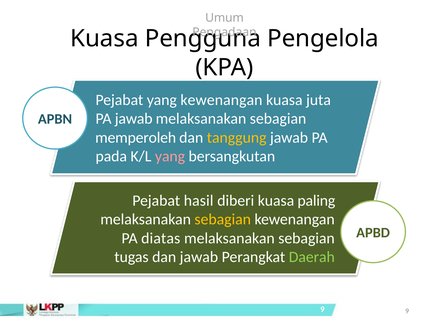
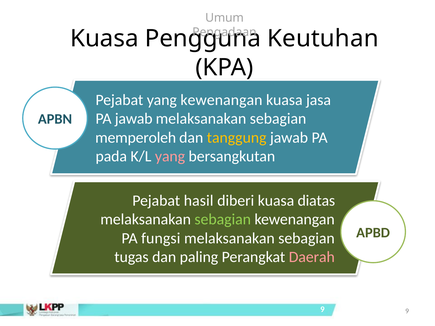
Pengelola: Pengelola -> Keutuhan
juta: juta -> jasa
paling: paling -> diatas
sebagian at (223, 220) colour: yellow -> light green
diatas: diatas -> fungsi
dan jawab: jawab -> paling
Daerah colour: light green -> pink
